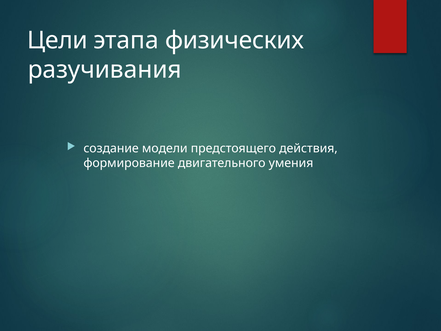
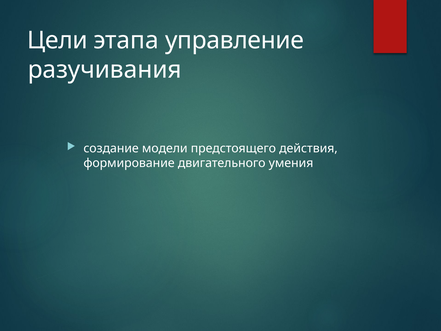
физических: физических -> управление
